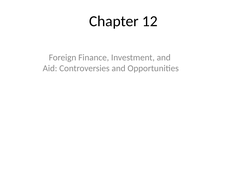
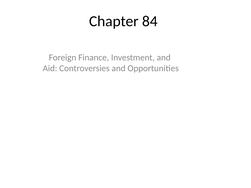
12: 12 -> 84
